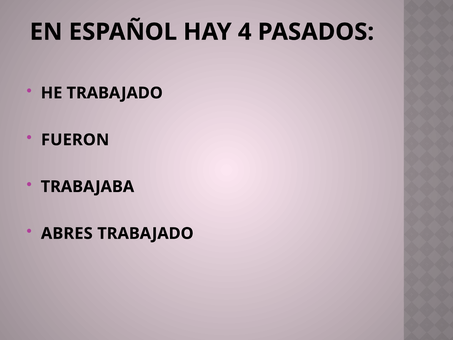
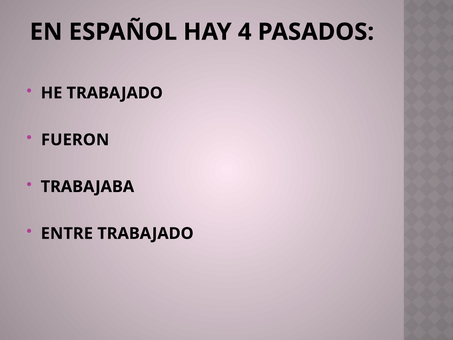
ABRES: ABRES -> ENTRE
